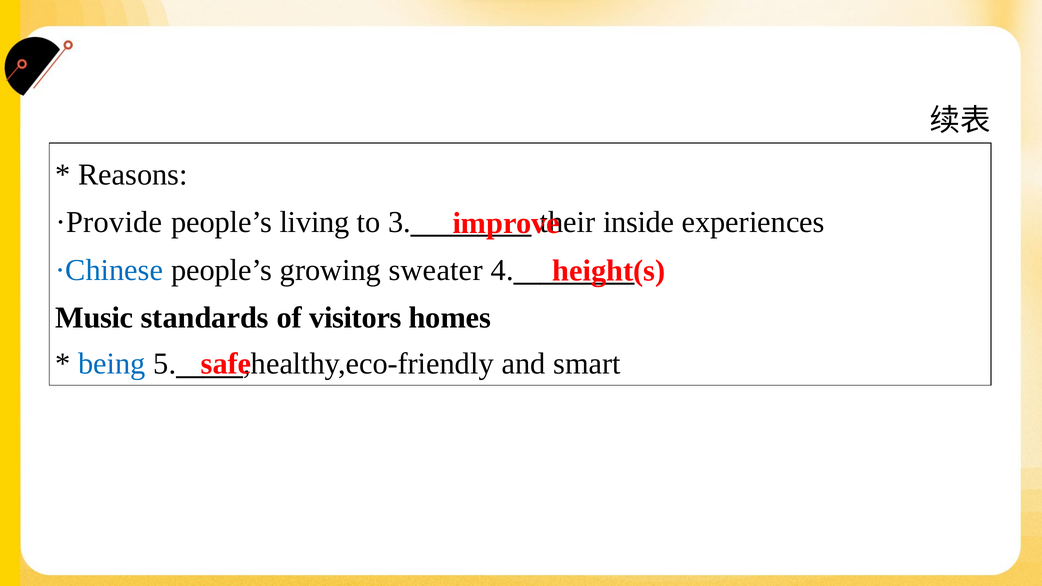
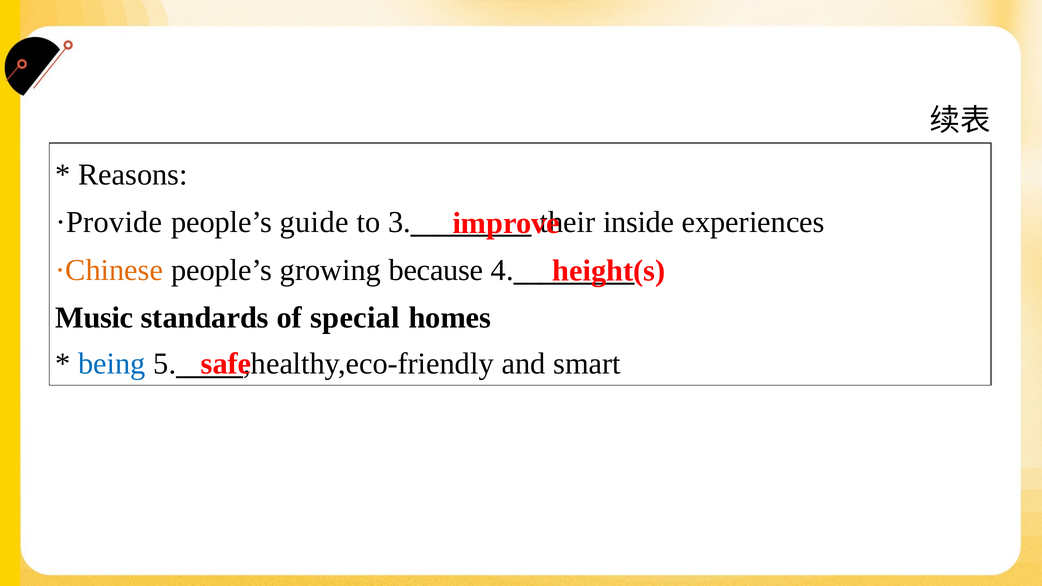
living: living -> guide
·Chinese colour: blue -> orange
sweater: sweater -> because
visitors: visitors -> special
